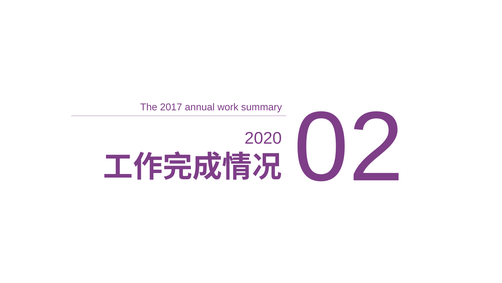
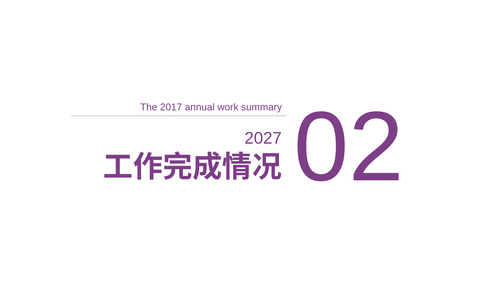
2020: 2020 -> 2027
